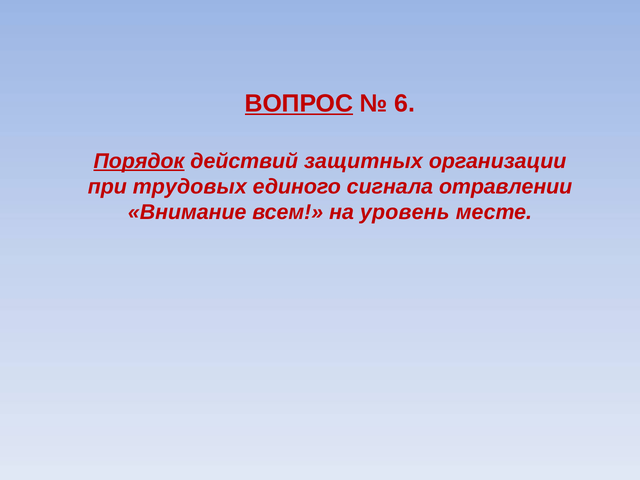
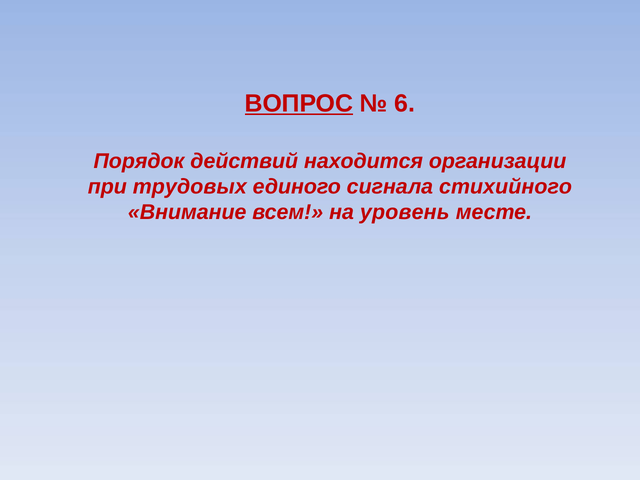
Порядок underline: present -> none
защитных: защитных -> находится
отравлении: отравлении -> стихийного
